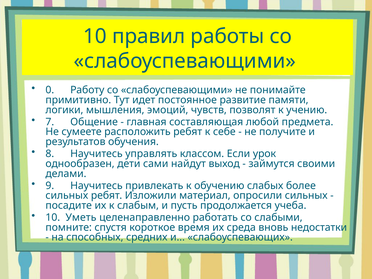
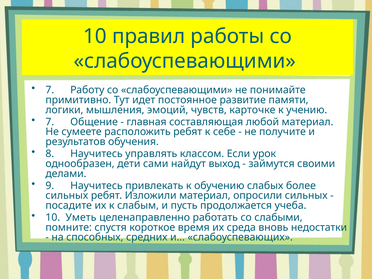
0 at (50, 90): 0 -> 7
позволят: позволят -> карточке
любой предмета: предмета -> материал
